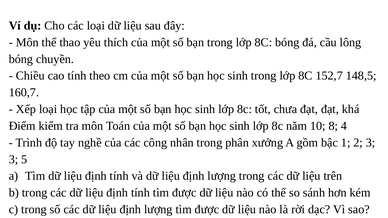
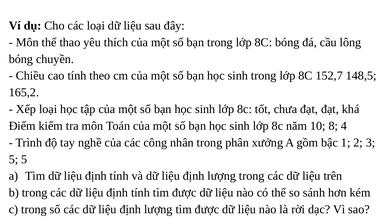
160,7: 160,7 -> 165,2
3 at (13, 159): 3 -> 5
